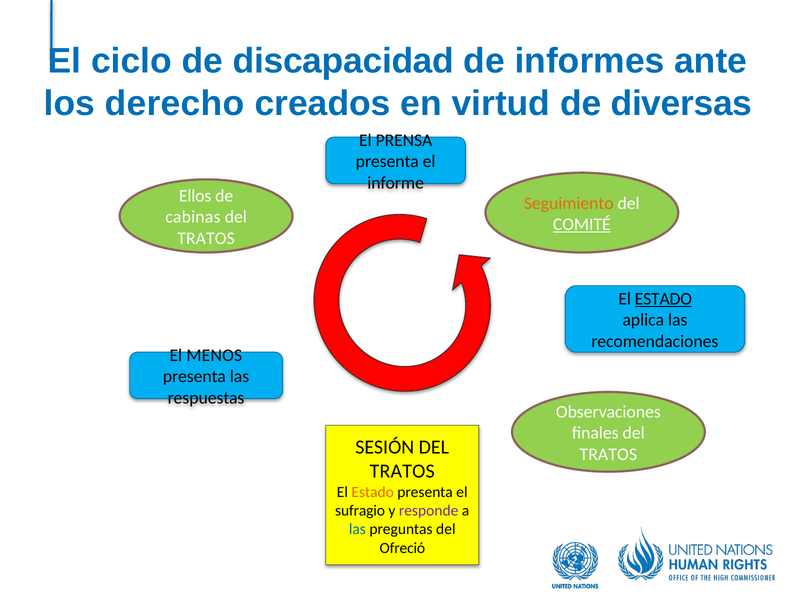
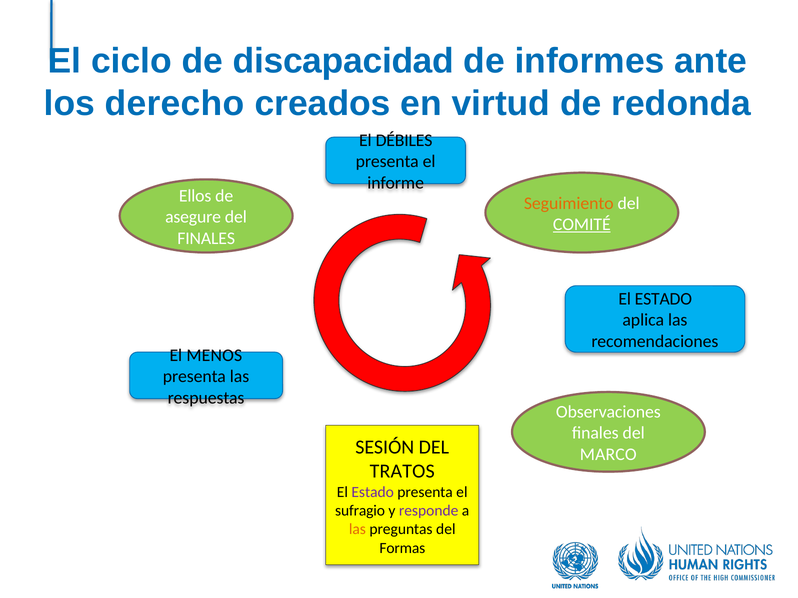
diversas: diversas -> redonda
PRENSA: PRENSA -> DÉBILES
cabinas: cabinas -> asegure
TRATOS at (206, 239): TRATOS -> FINALES
ESTADO at (663, 299) underline: present -> none
TRATOS at (608, 455): TRATOS -> MARCO
Estado at (373, 492) colour: orange -> purple
las at (357, 530) colour: blue -> orange
Ofreció: Ofreció -> Formas
